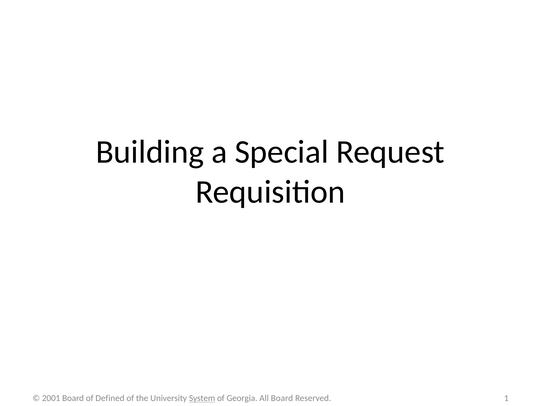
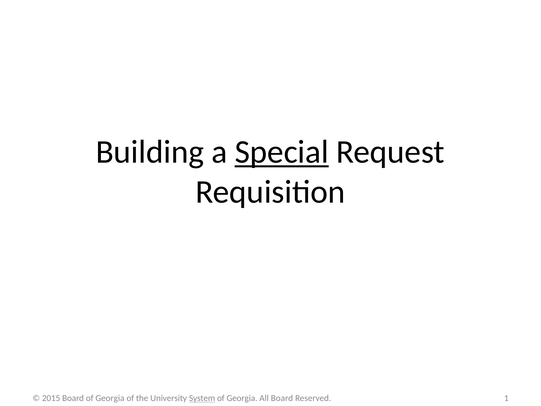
Special underline: none -> present
2001: 2001 -> 2015
Board of Defined: Defined -> Georgia
